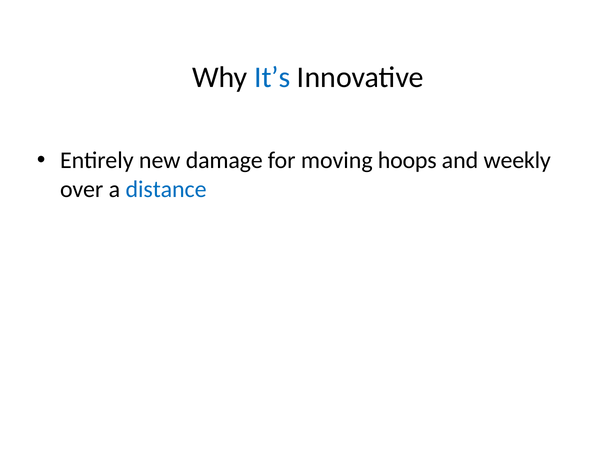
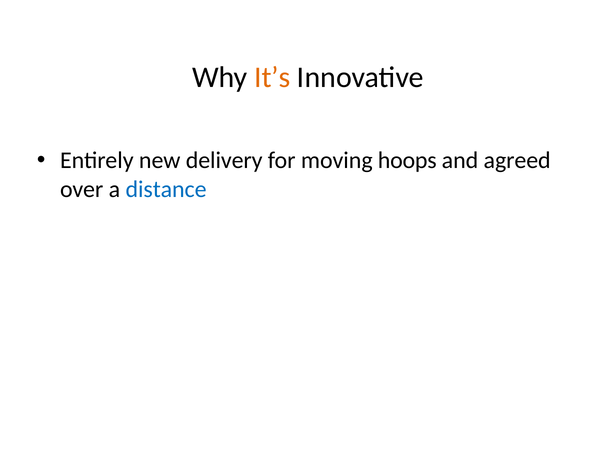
It’s colour: blue -> orange
damage: damage -> delivery
weekly: weekly -> agreed
